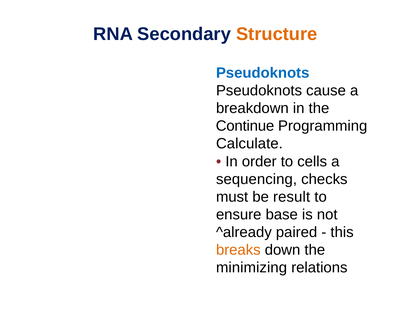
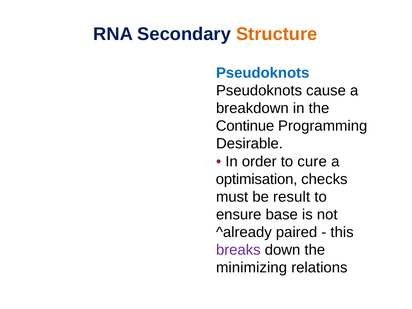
Calculate: Calculate -> Desirable
cells: cells -> cure
sequencing: sequencing -> optimisation
breaks colour: orange -> purple
